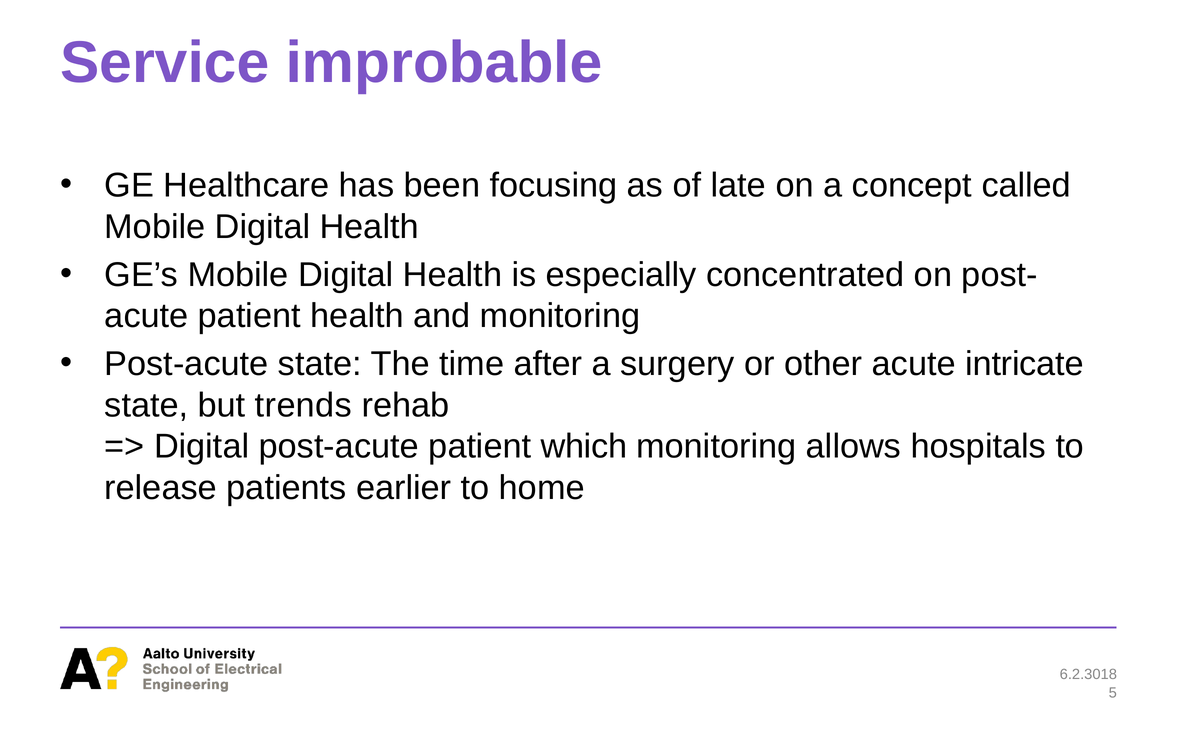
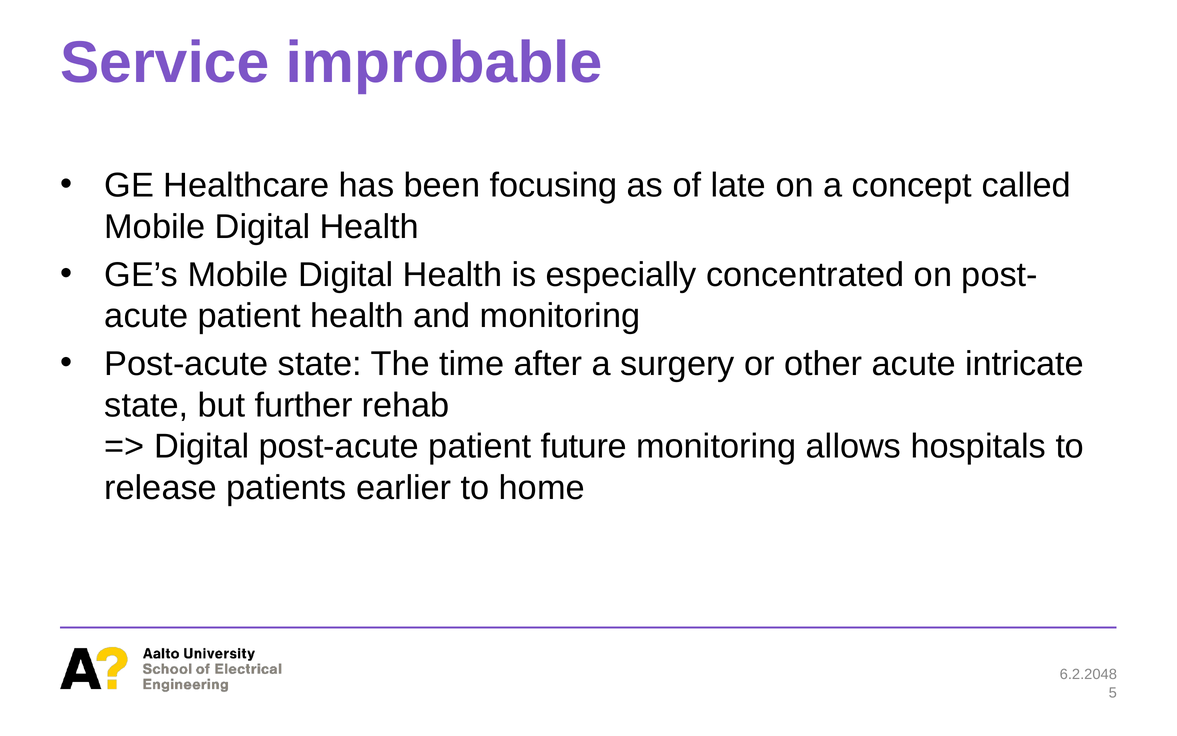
trends: trends -> further
which: which -> future
6.2.3018: 6.2.3018 -> 6.2.2048
